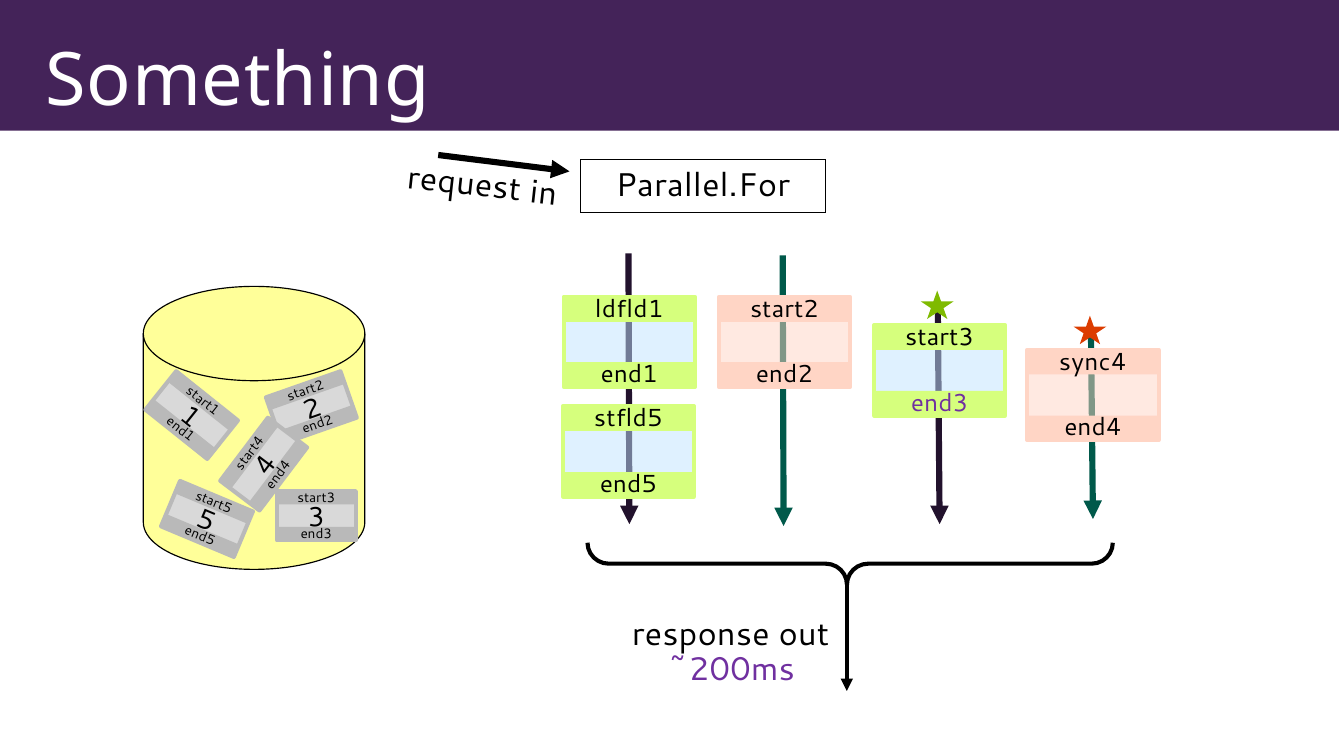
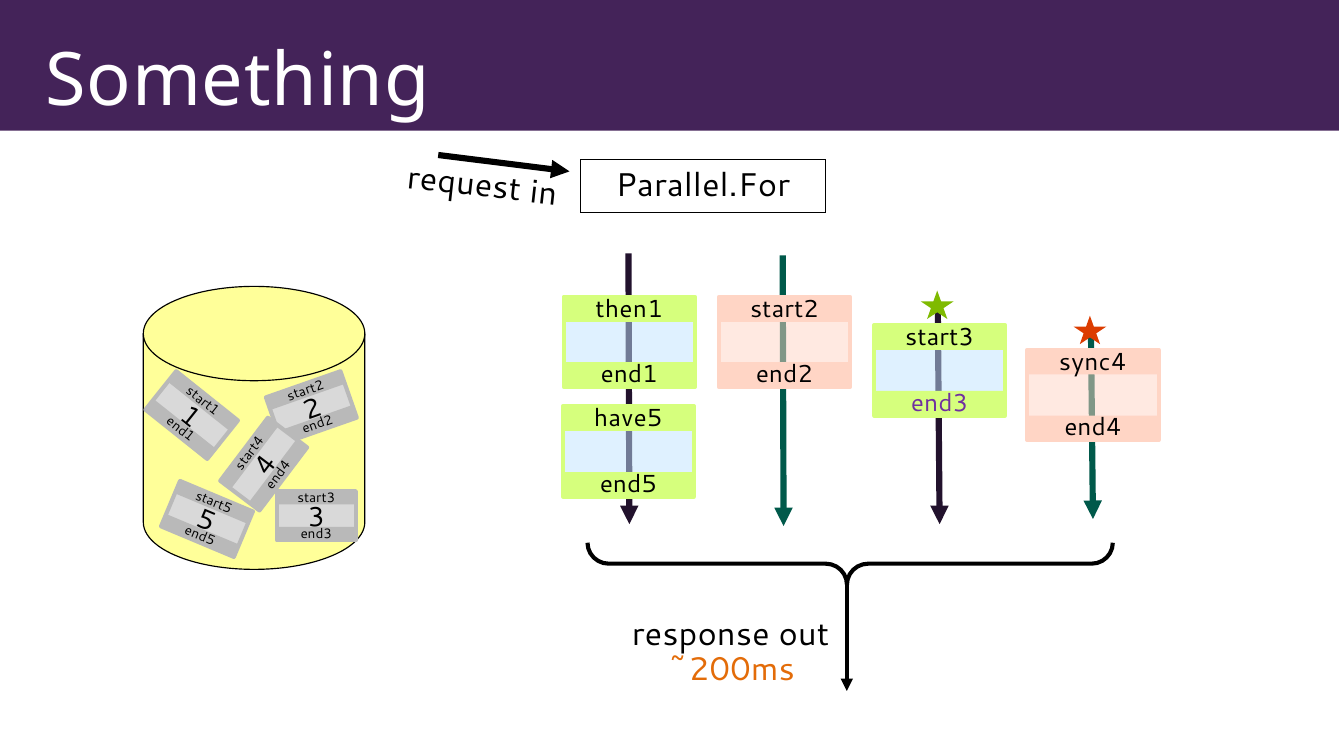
ldfld1: ldfld1 -> then1
stfld5: stfld5 -> have5
~200ms colour: purple -> orange
